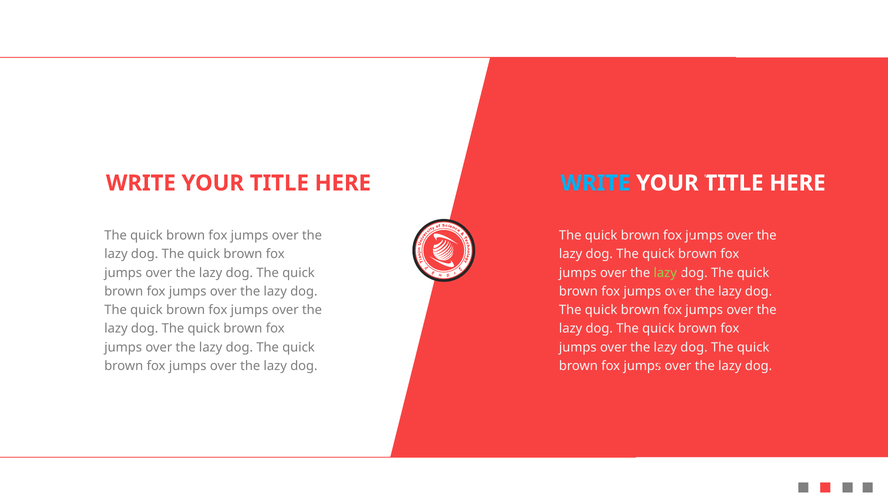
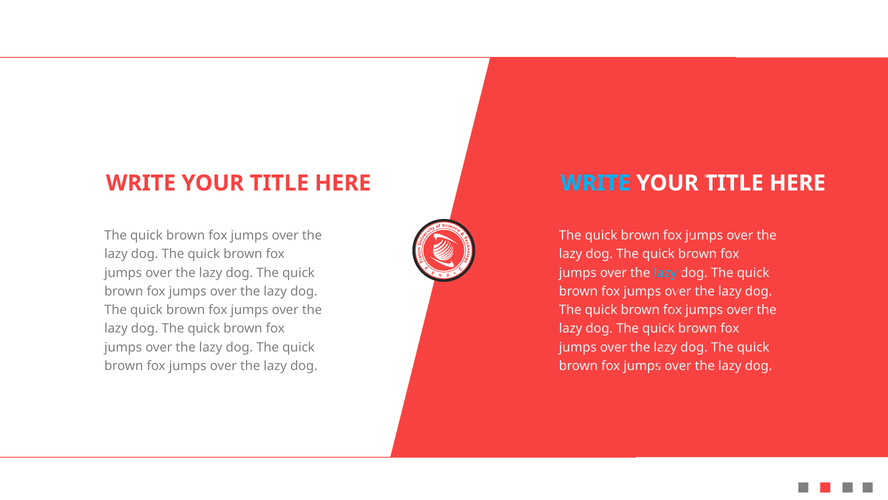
lazy at (665, 272) colour: light green -> light blue
